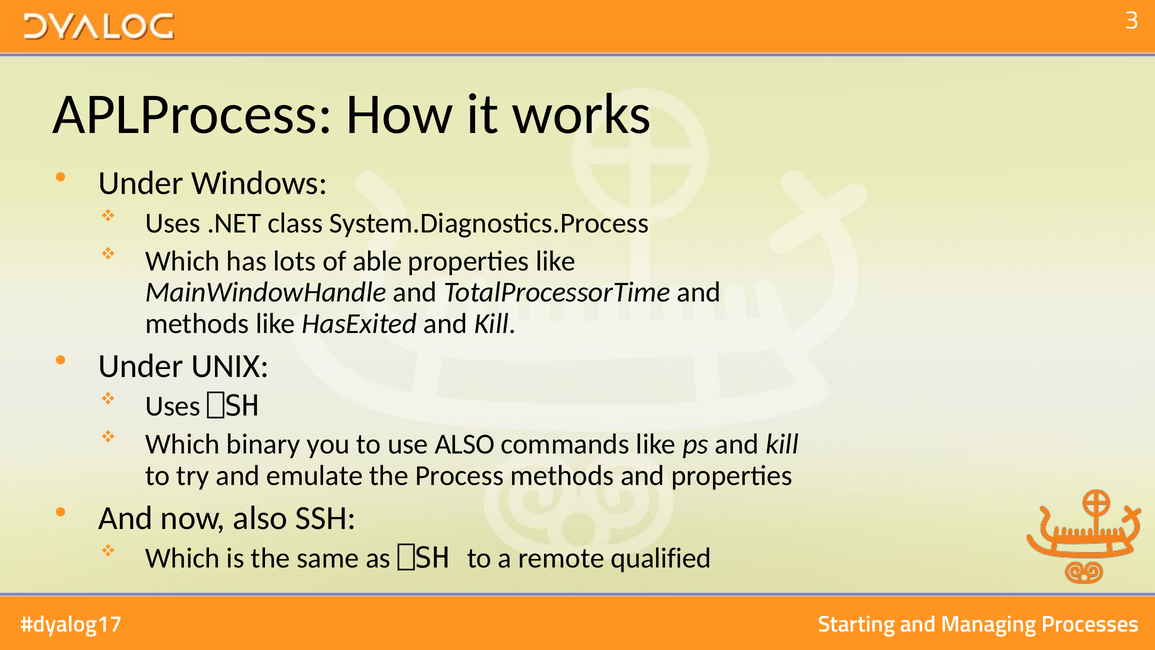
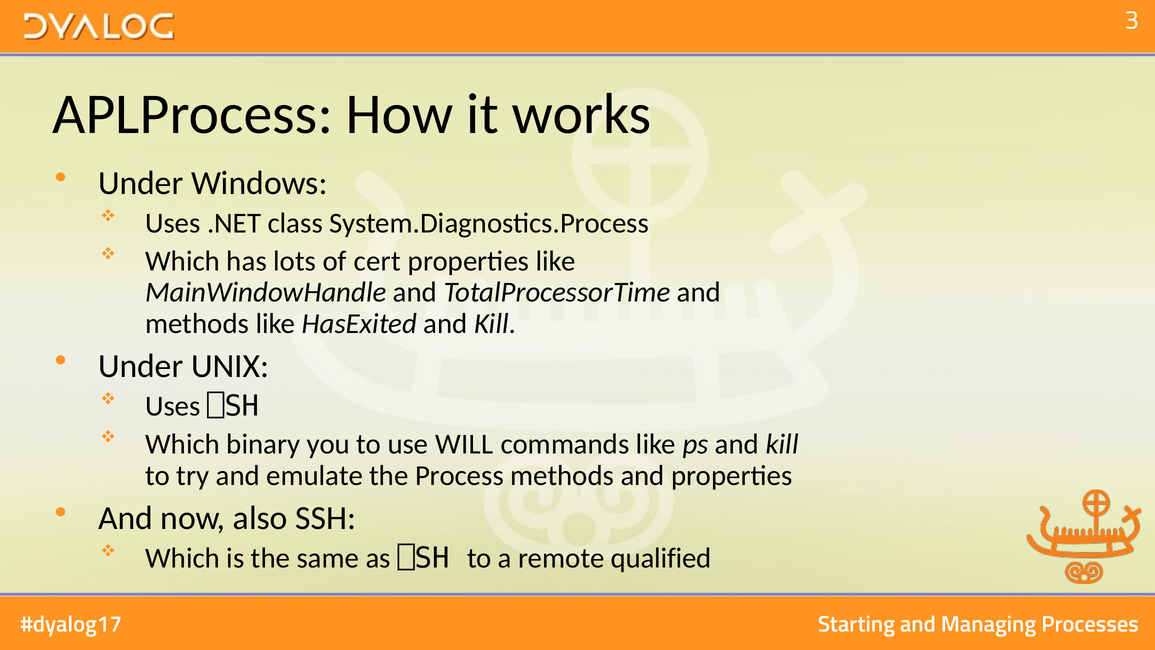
able: able -> cert
use ALSO: ALSO -> WILL
